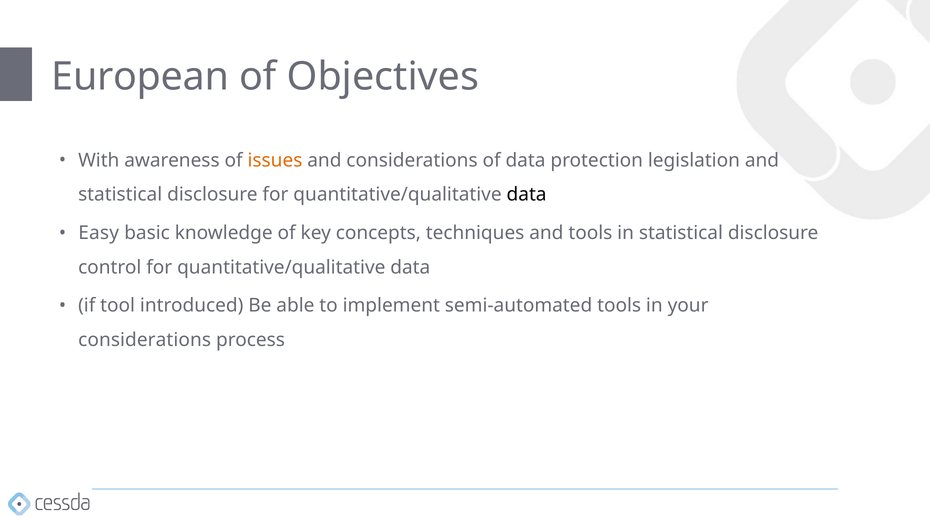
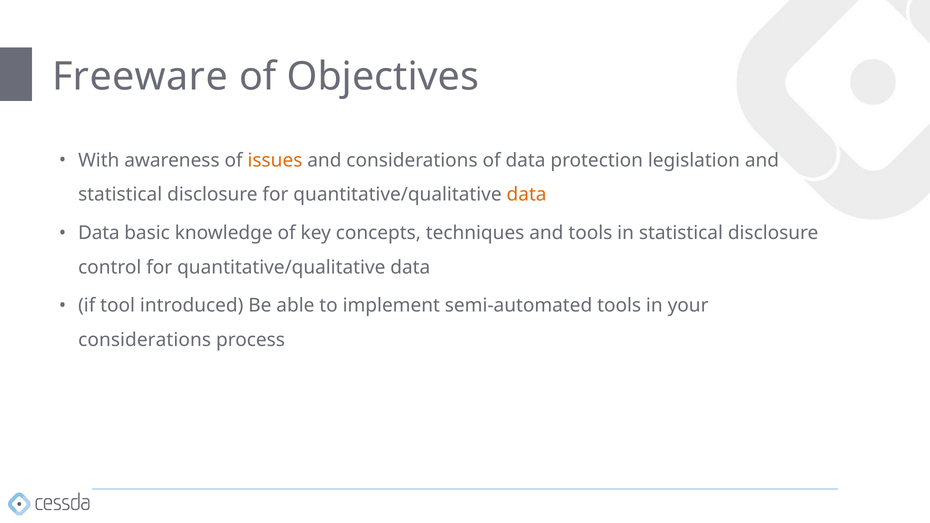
European: European -> Freeware
data at (527, 195) colour: black -> orange
Easy at (99, 233): Easy -> Data
